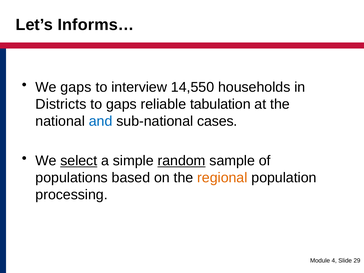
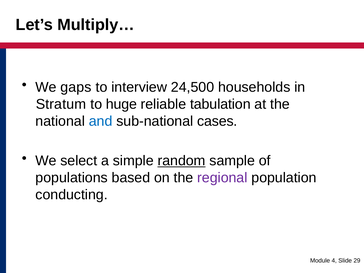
Informs…: Informs… -> Multiply…
14,550: 14,550 -> 24,500
Districts: Districts -> Stratum
to gaps: gaps -> huge
select underline: present -> none
regional colour: orange -> purple
processing: processing -> conducting
